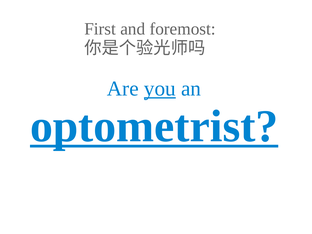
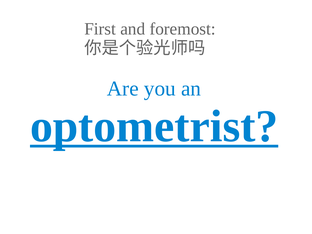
you underline: present -> none
